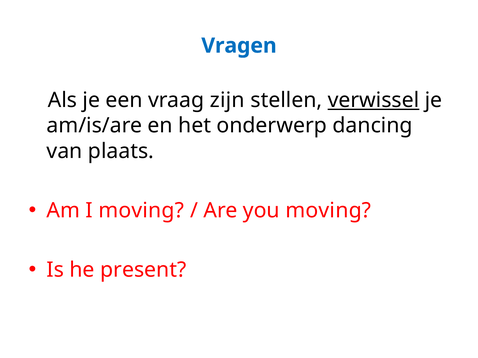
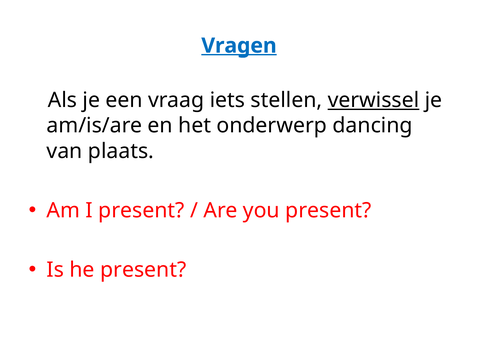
Vragen underline: none -> present
zijn: zijn -> iets
I moving: moving -> present
you moving: moving -> present
